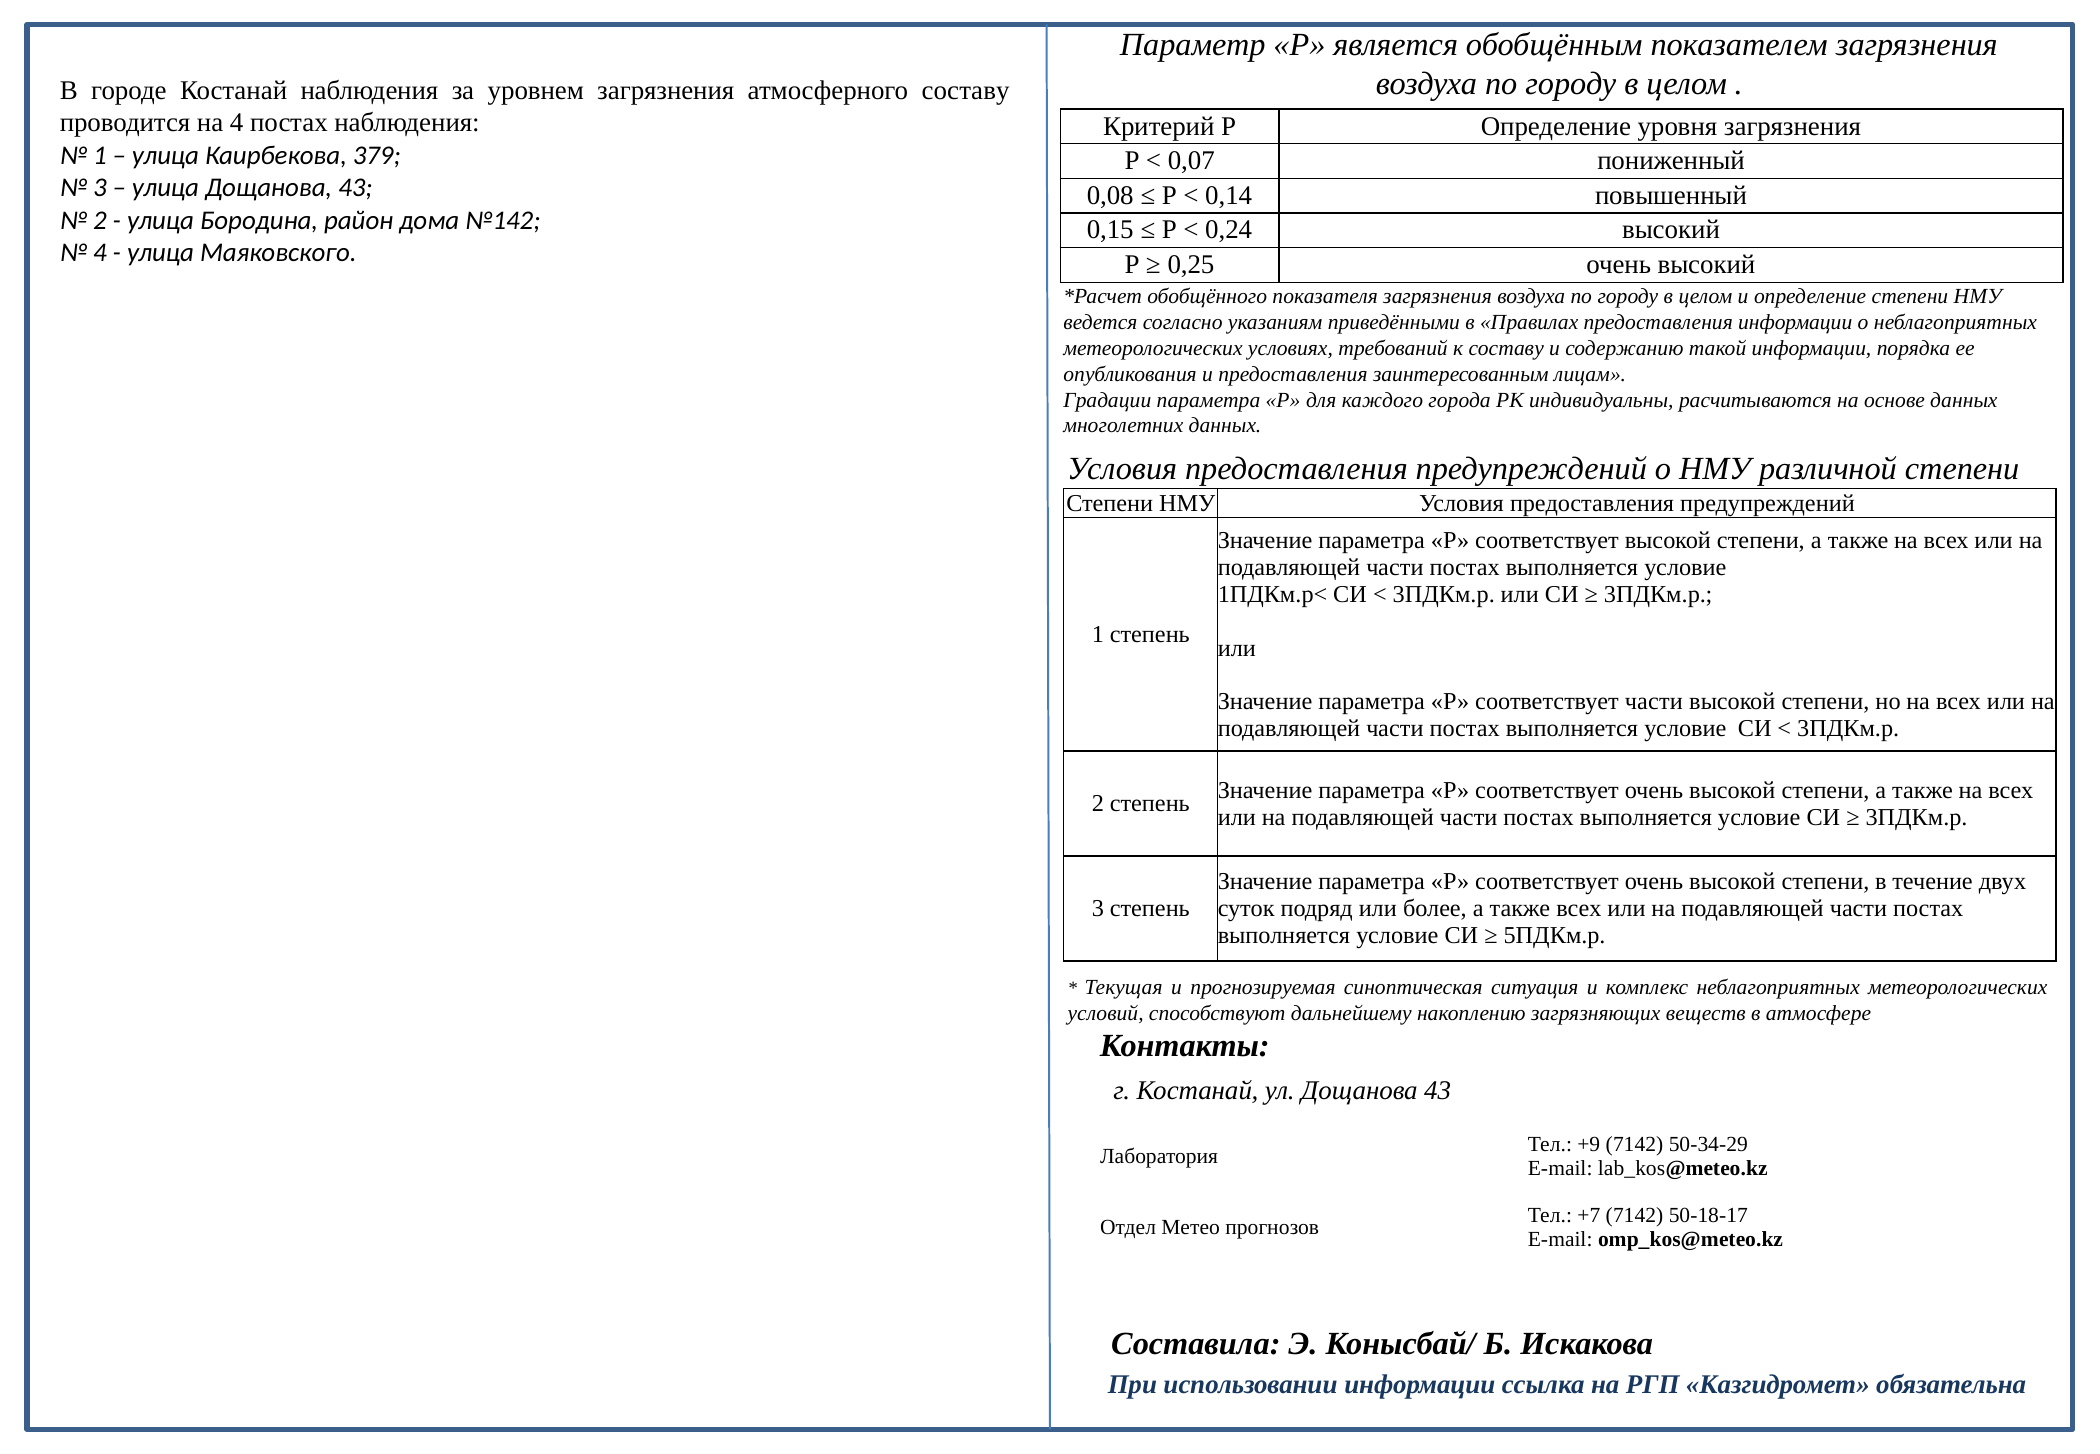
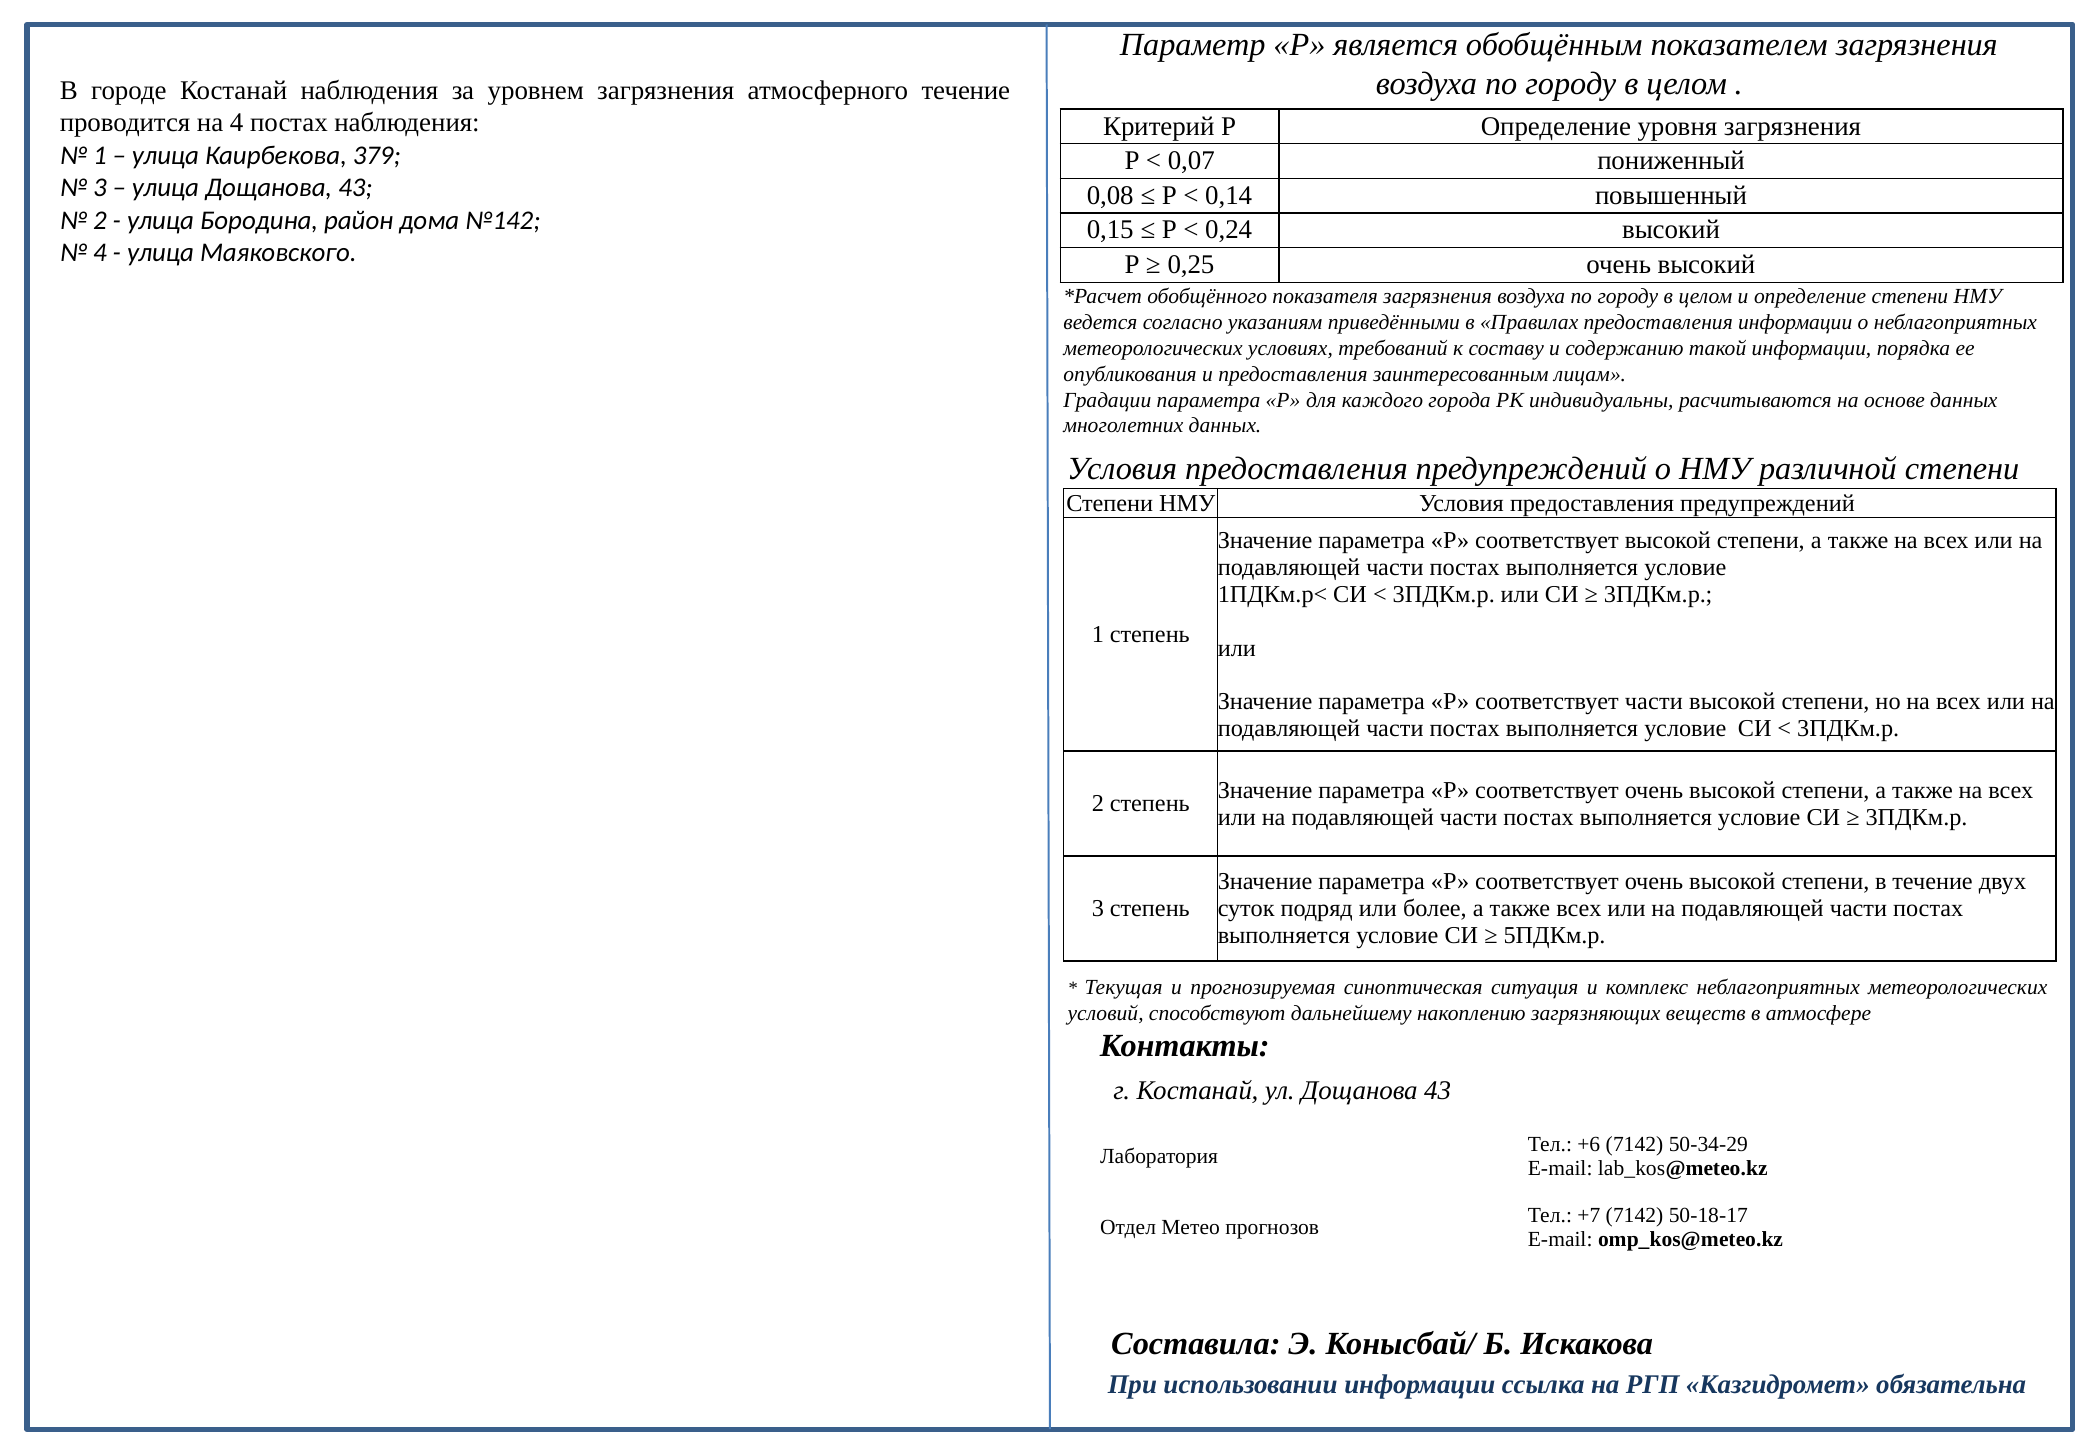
атмосферного составу: составу -> течение
+9: +9 -> +6
